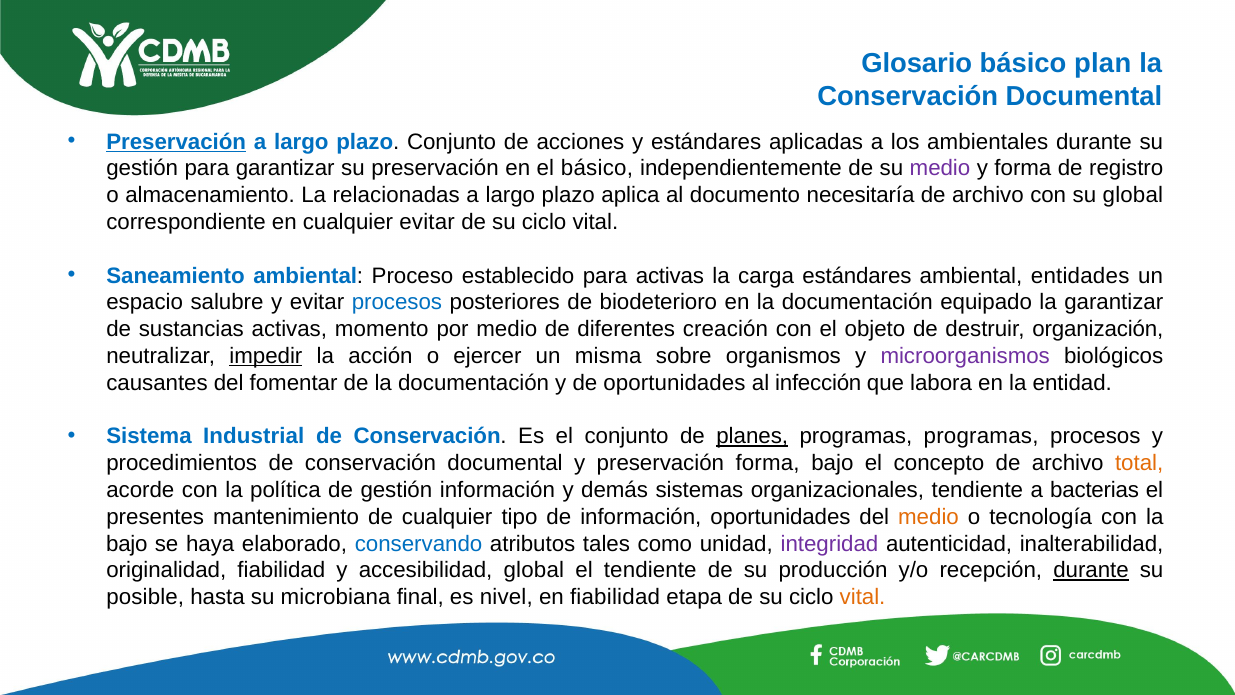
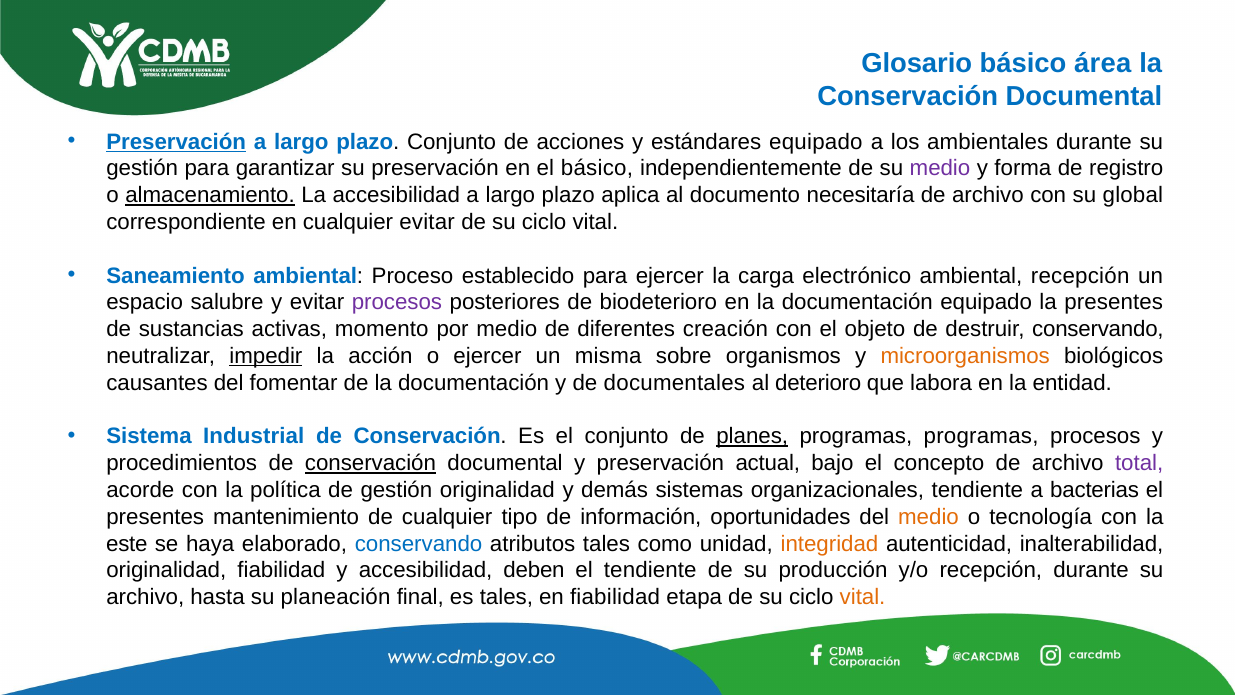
plan: plan -> área
estándares aplicadas: aplicadas -> equipado
almacenamiento underline: none -> present
La relacionadas: relacionadas -> accesibilidad
para activas: activas -> ejercer
carga estándares: estándares -> electrónico
ambiental entidades: entidades -> recepción
procesos at (397, 302) colour: blue -> purple
la garantizar: garantizar -> presentes
destruir organización: organización -> conservando
microorganismos colour: purple -> orange
de oportunidades: oportunidades -> documentales
infección: infección -> deterioro
conservación at (370, 463) underline: none -> present
preservación forma: forma -> actual
total colour: orange -> purple
gestión información: información -> originalidad
bajo at (127, 543): bajo -> este
integridad colour: purple -> orange
accesibilidad global: global -> deben
durante at (1091, 570) underline: present -> none
posible at (145, 597): posible -> archivo
microbiana: microbiana -> planeación
es nivel: nivel -> tales
